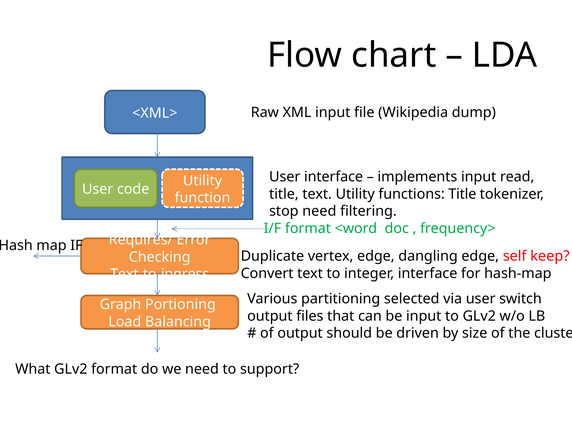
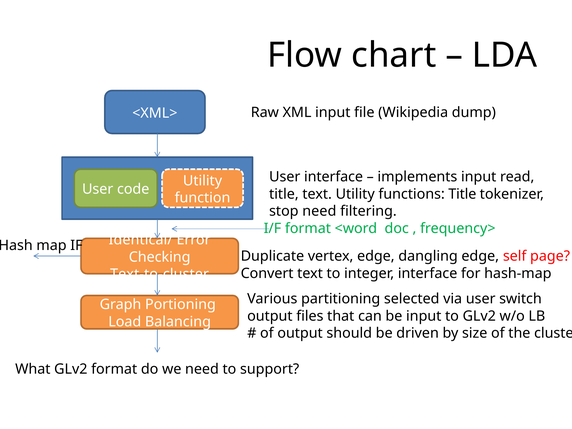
Requires/: Requires/ -> Identical/
keep: keep -> page
Text-to-ingress: Text-to-ingress -> Text-to-cluster
